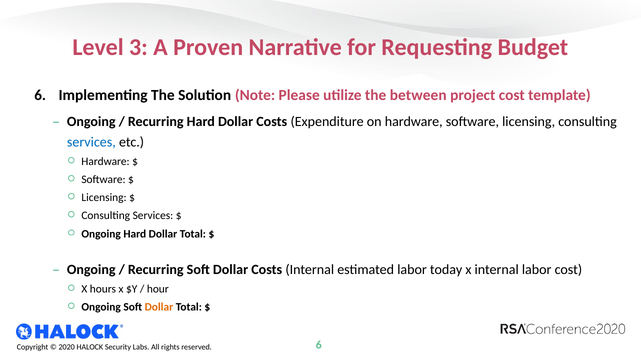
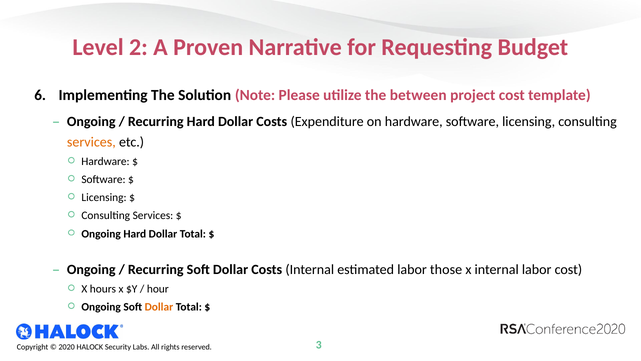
3: 3 -> 2
services at (91, 142) colour: blue -> orange
today: today -> those
6 at (319, 345): 6 -> 3
